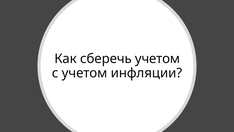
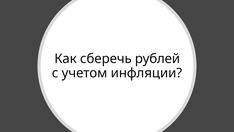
сберечь учетом: учетом -> рублей
